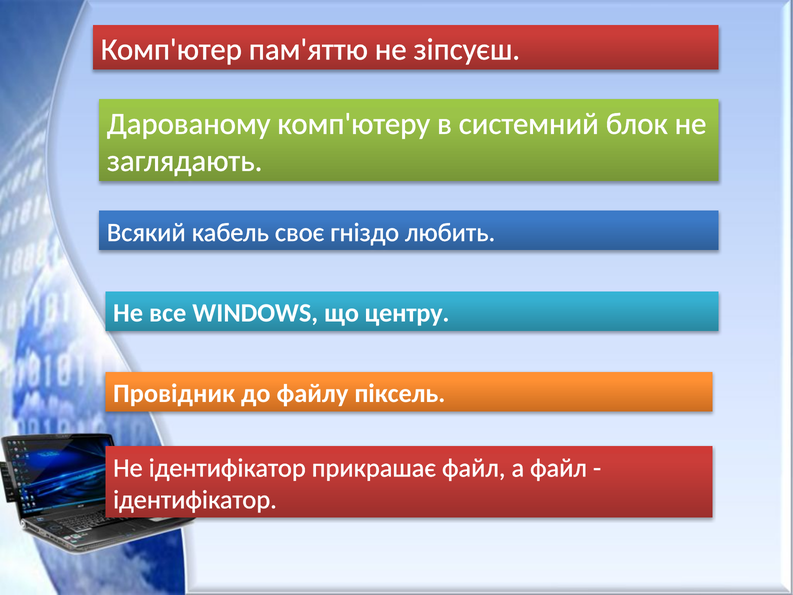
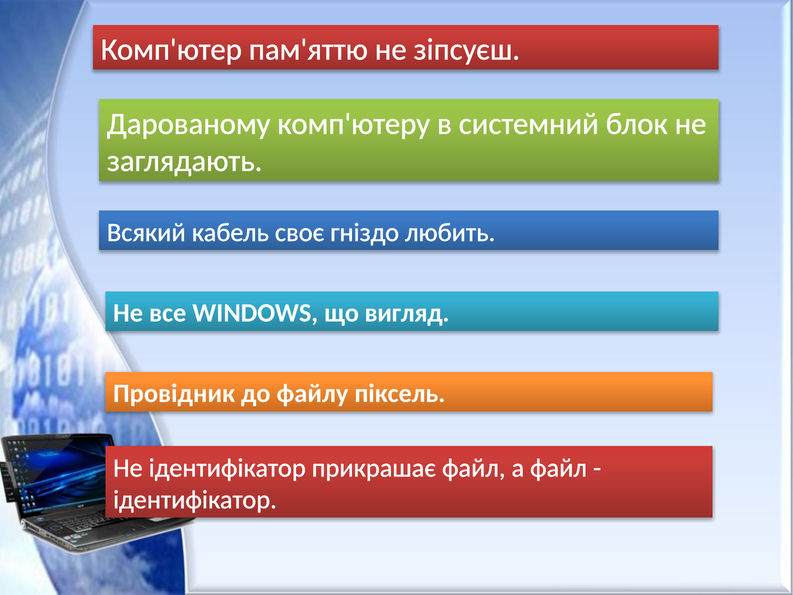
центру: центру -> вигляд
